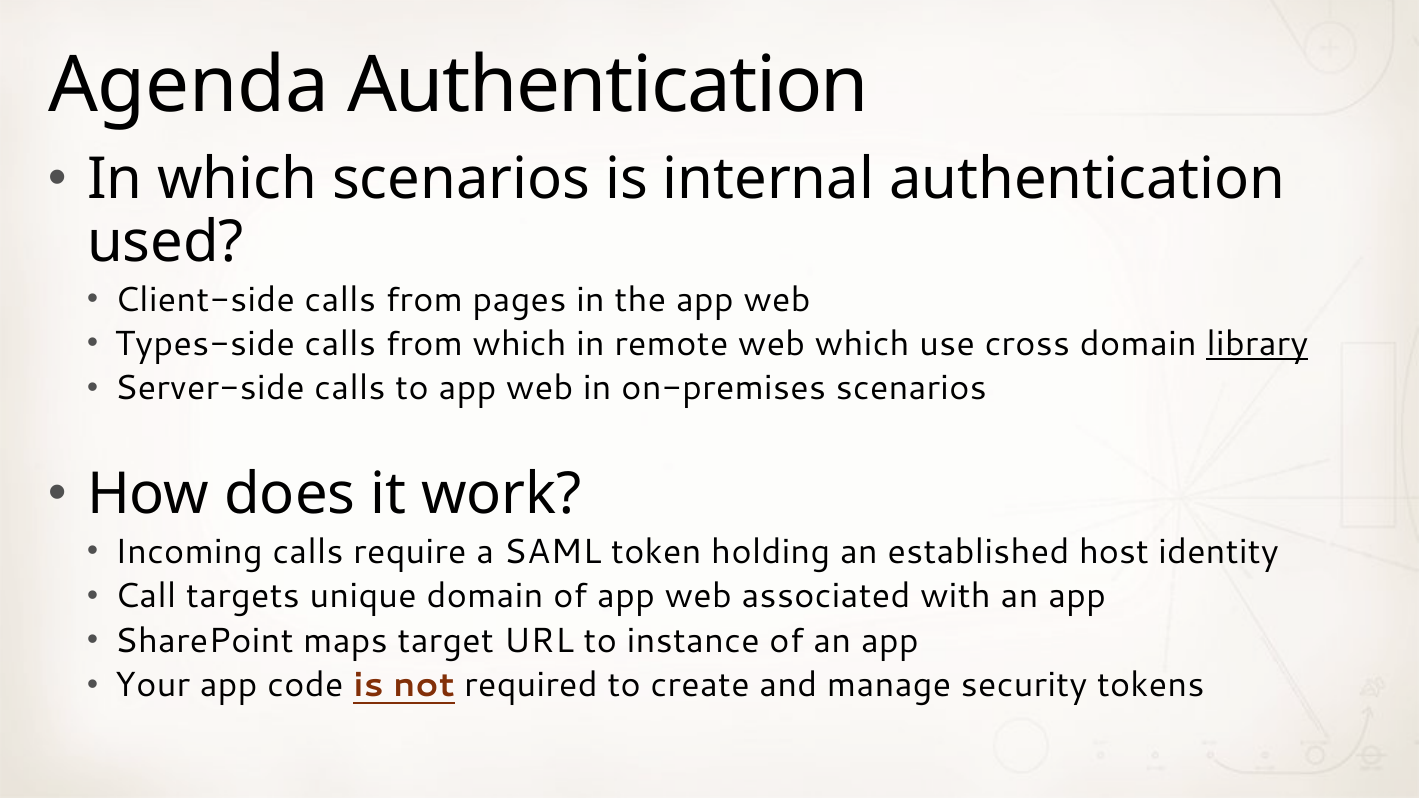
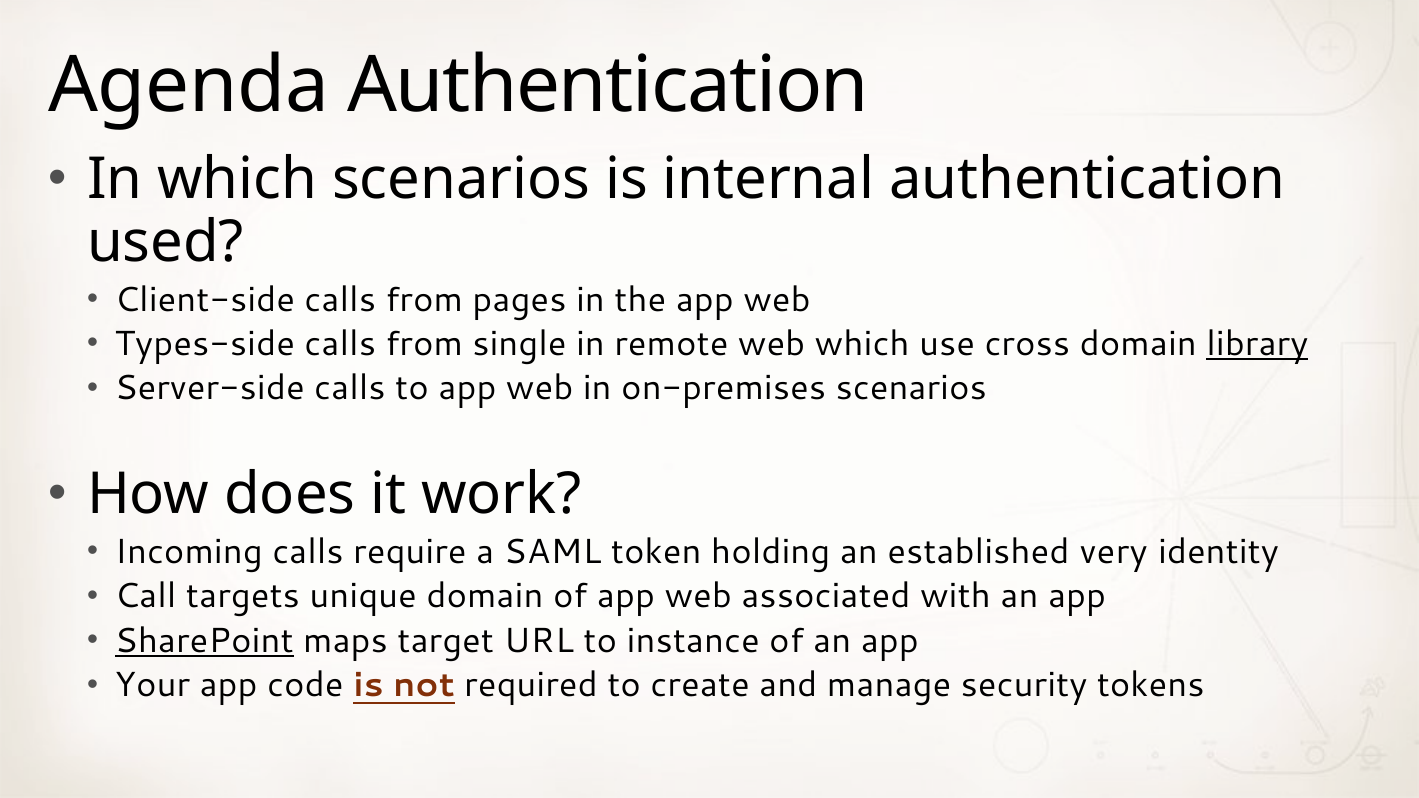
from which: which -> single
host: host -> very
SharePoint underline: none -> present
